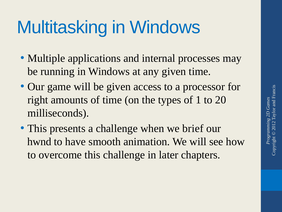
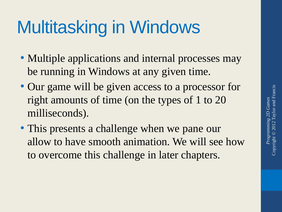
brief: brief -> pane
hwnd: hwnd -> allow
